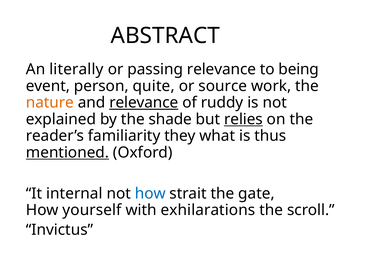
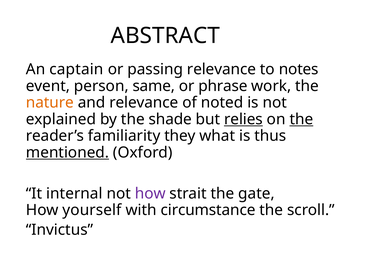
literally: literally -> captain
being: being -> notes
quite: quite -> same
source: source -> phrase
relevance at (144, 103) underline: present -> none
ruddy: ruddy -> noted
the at (301, 119) underline: none -> present
how at (150, 193) colour: blue -> purple
exhilarations: exhilarations -> circumstance
